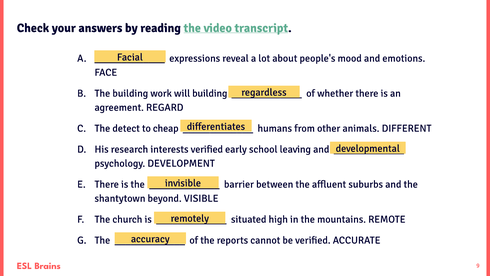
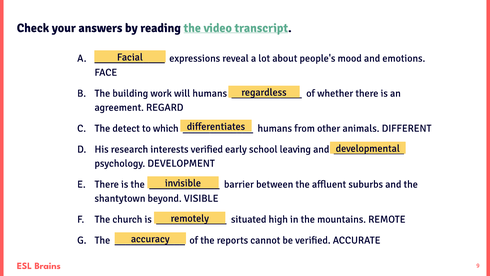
will building: building -> humans
cheap: cheap -> which
